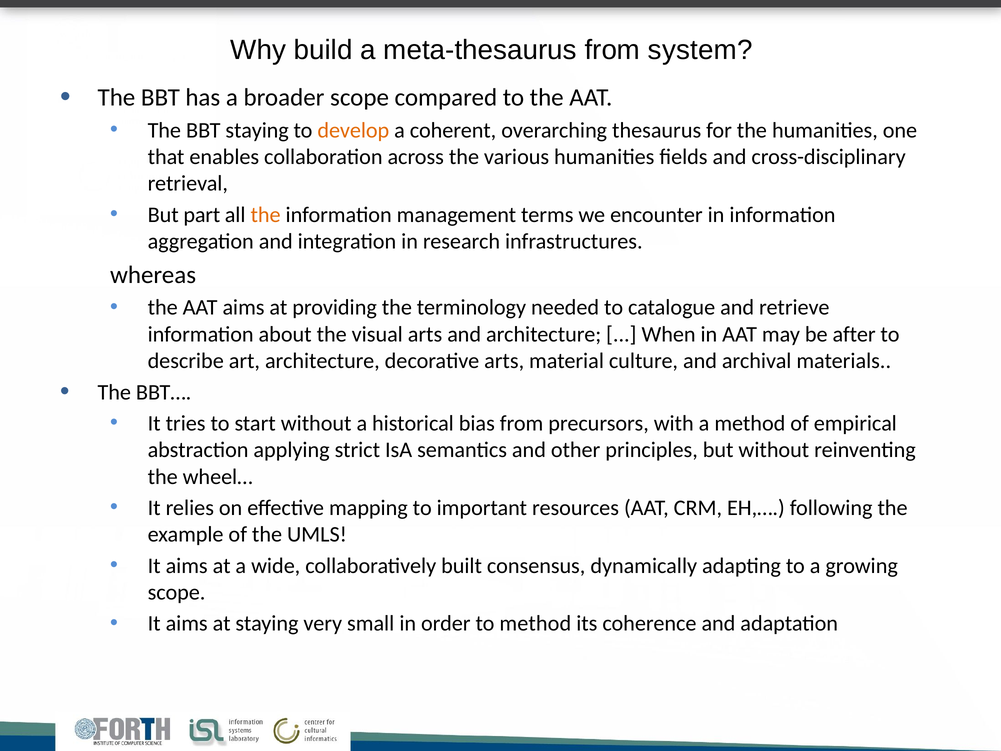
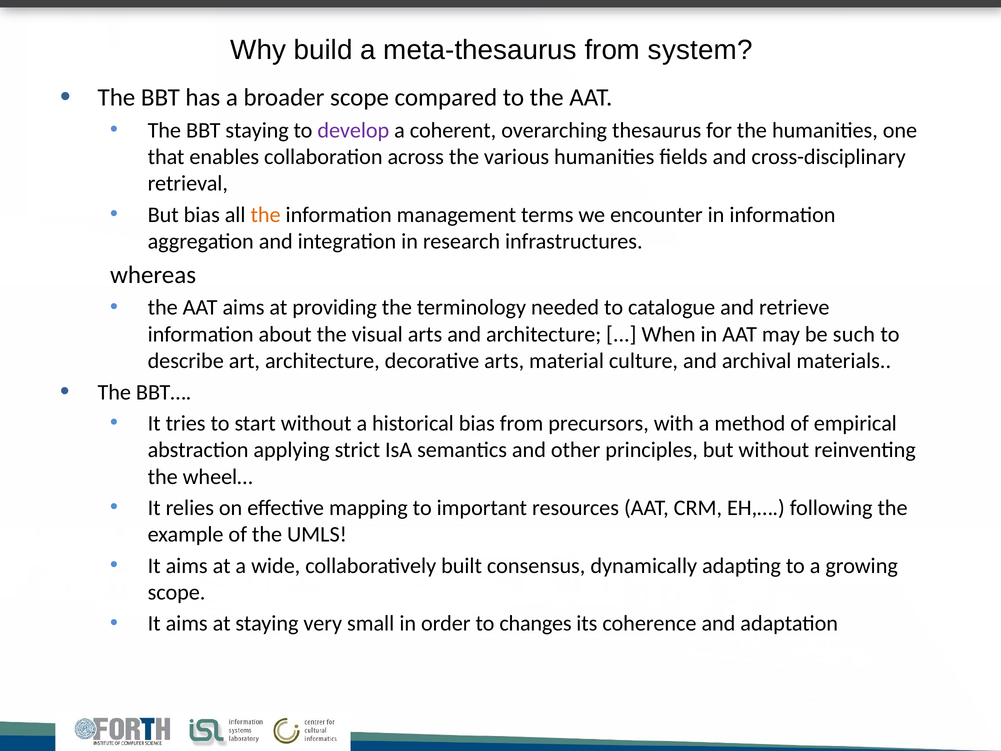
develop colour: orange -> purple
But part: part -> bias
after: after -> such
to method: method -> changes
